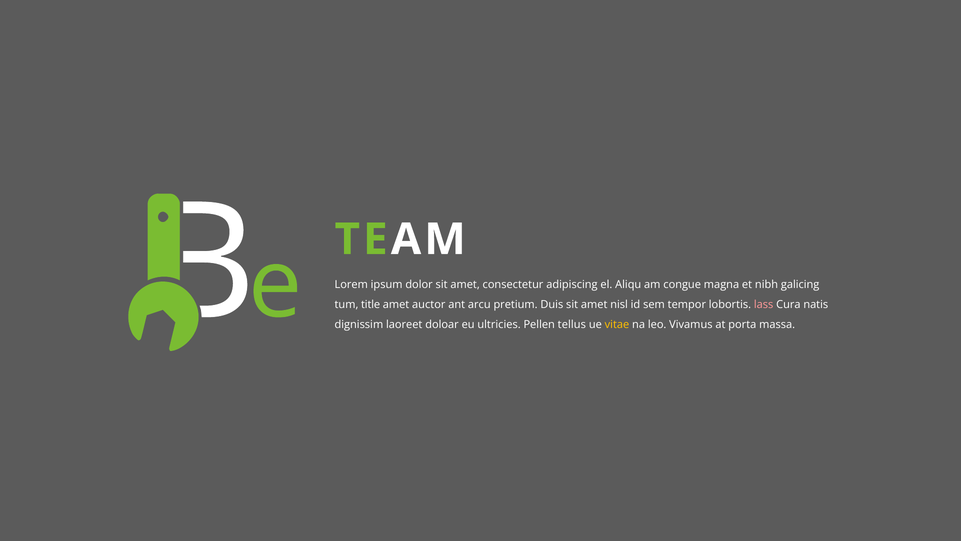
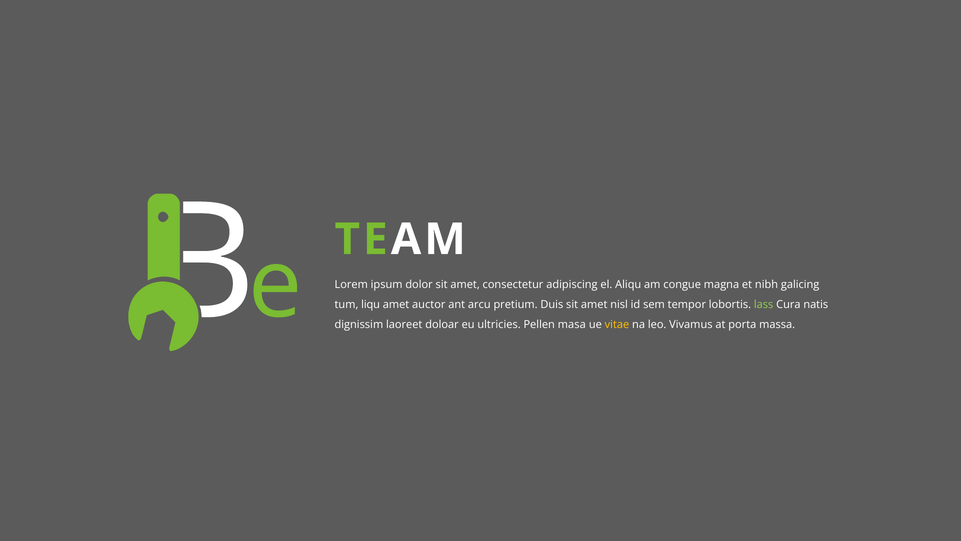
title: title -> liqu
lass colour: pink -> light green
tellus: tellus -> masa
